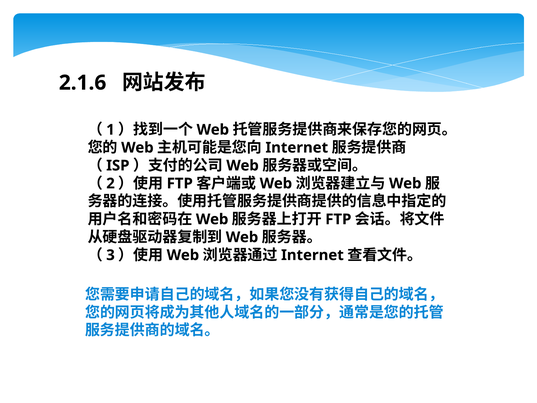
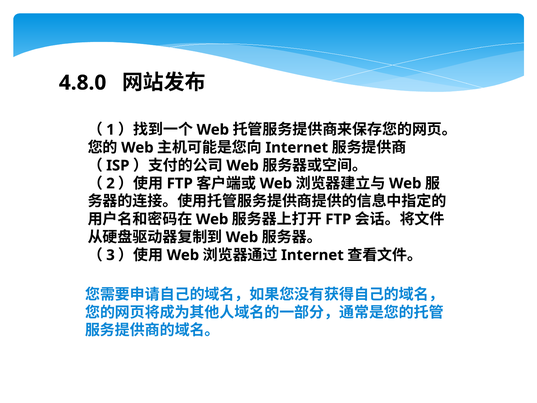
2.1.6: 2.1.6 -> 4.8.0
